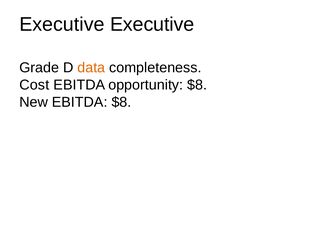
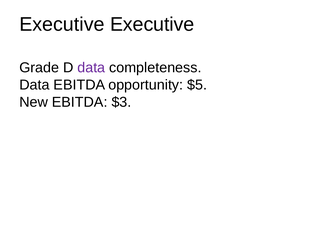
data at (91, 68) colour: orange -> purple
Cost at (34, 85): Cost -> Data
opportunity $8: $8 -> $5
EBITDA $8: $8 -> $3
